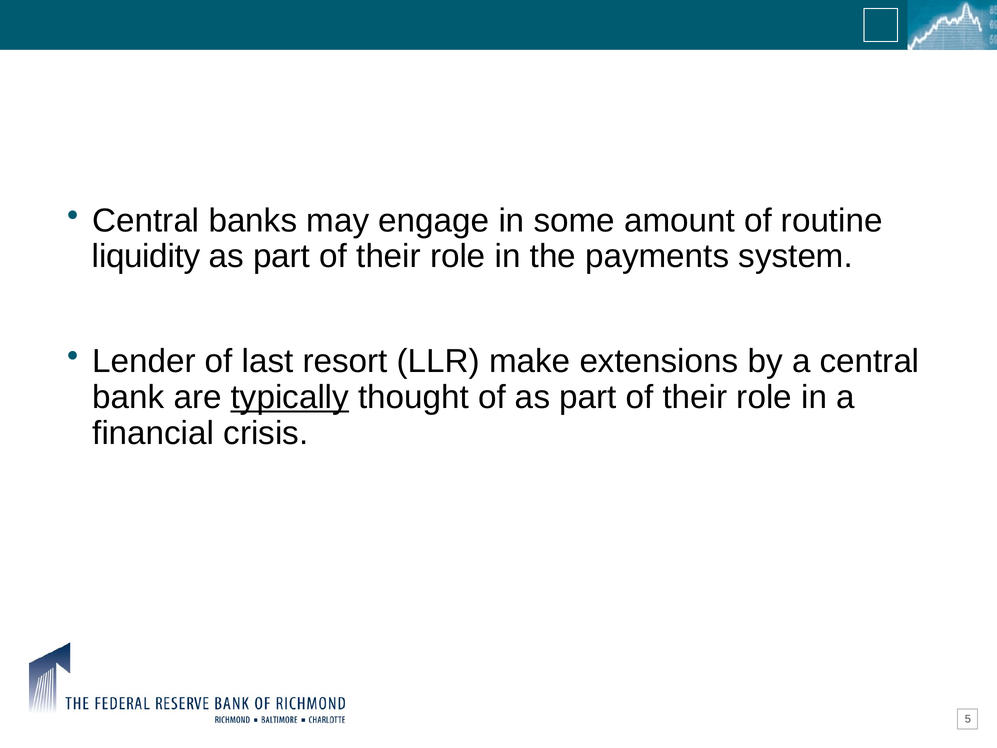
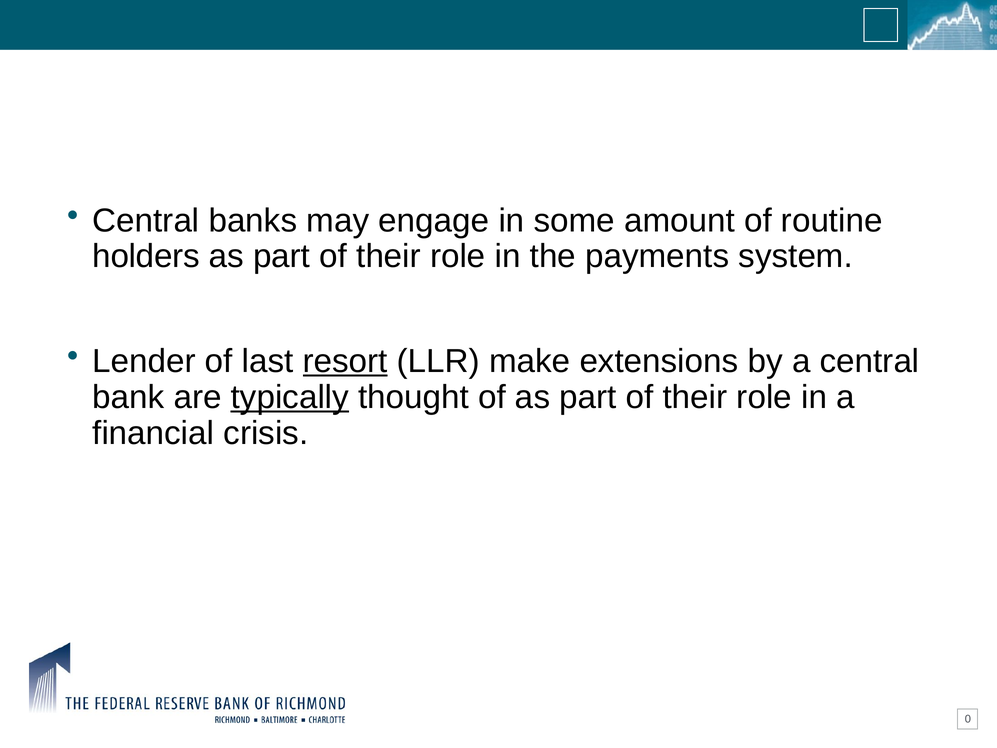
liquidity: liquidity -> holders
resort underline: none -> present
5: 5 -> 0
